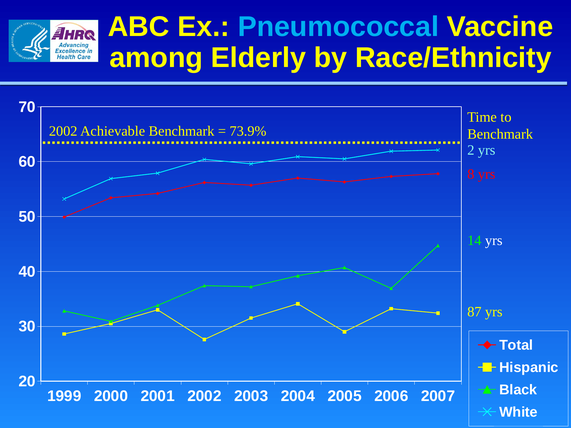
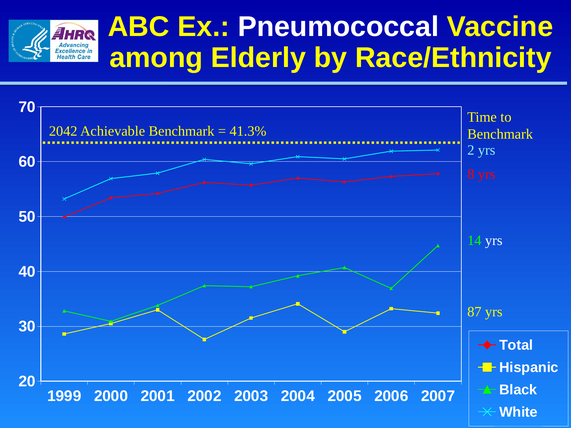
Pneumococcal colour: light blue -> white
2002 at (63, 131): 2002 -> 2042
73.9%: 73.9% -> 41.3%
